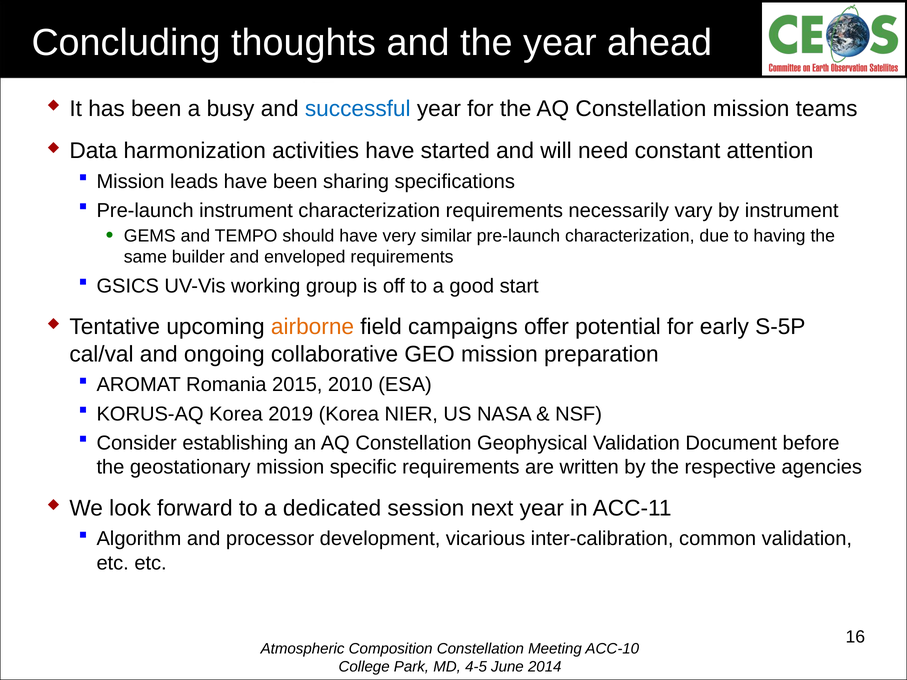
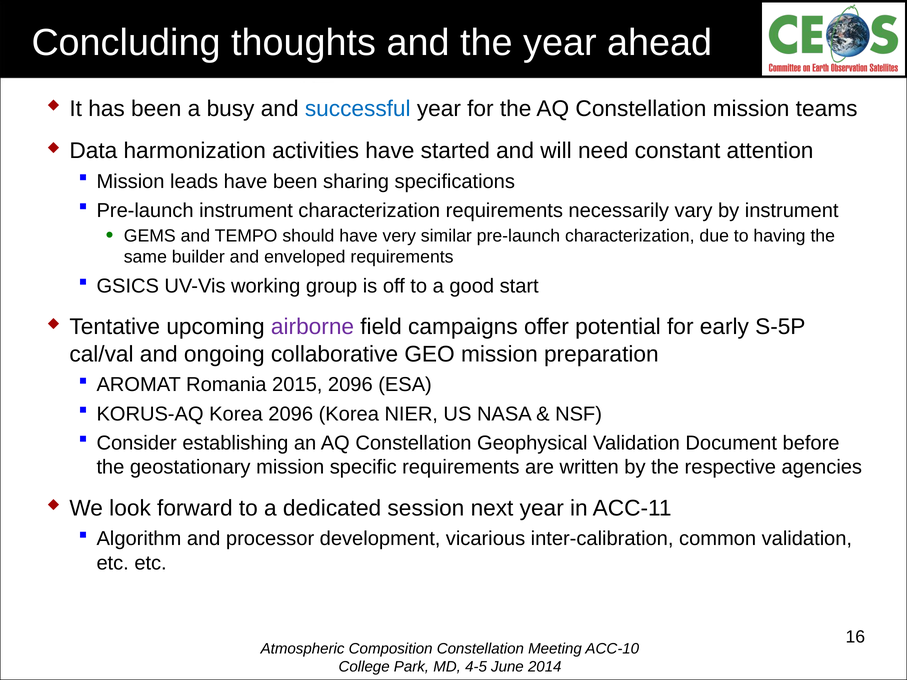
airborne colour: orange -> purple
2015 2010: 2010 -> 2096
Korea 2019: 2019 -> 2096
